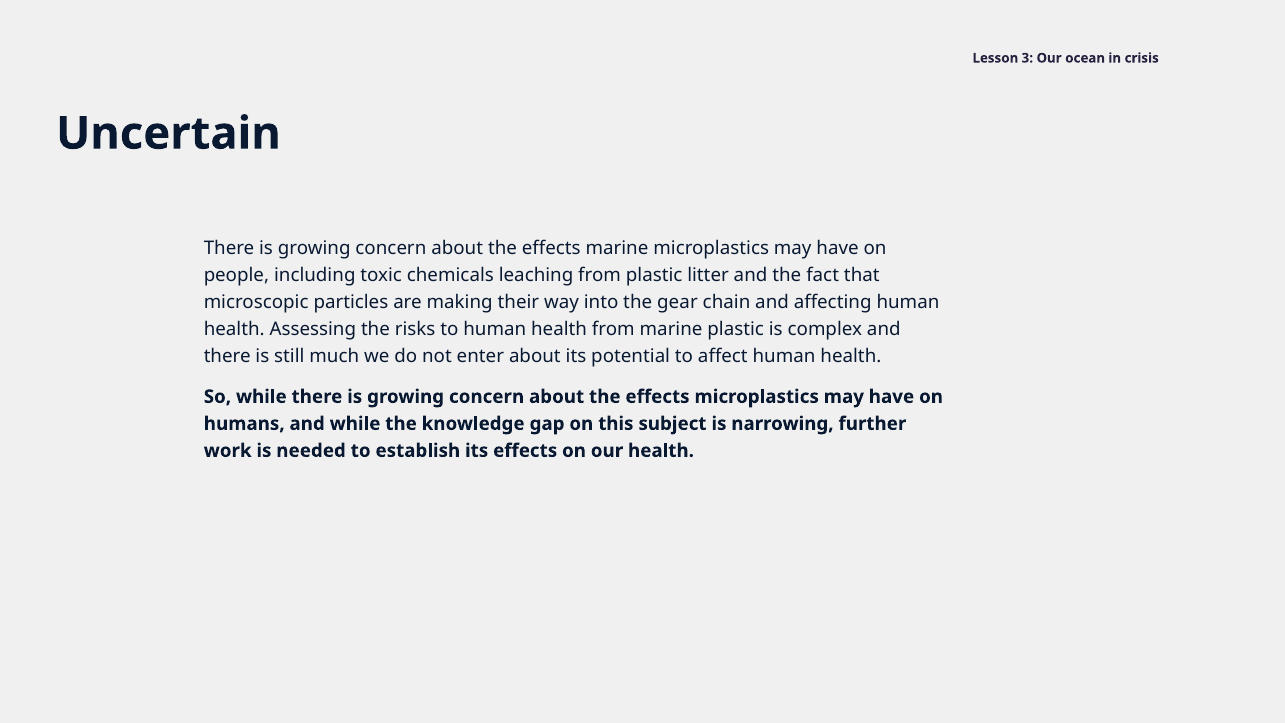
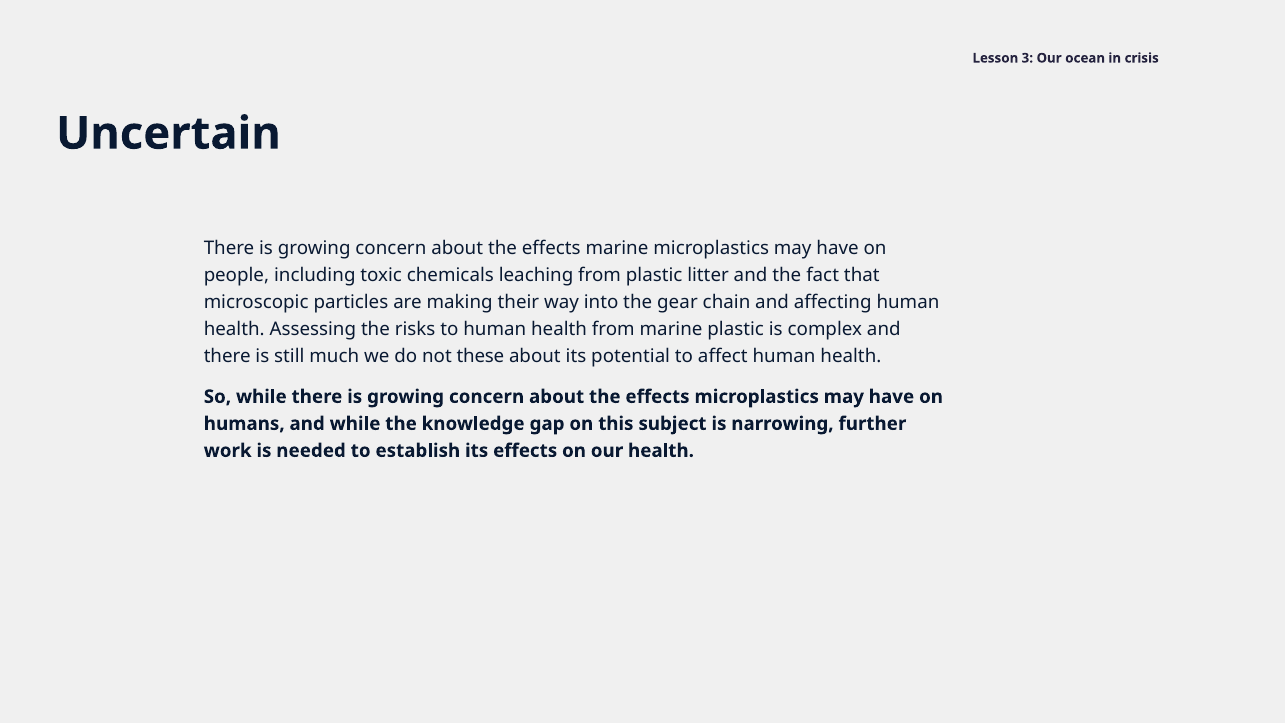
enter: enter -> these
